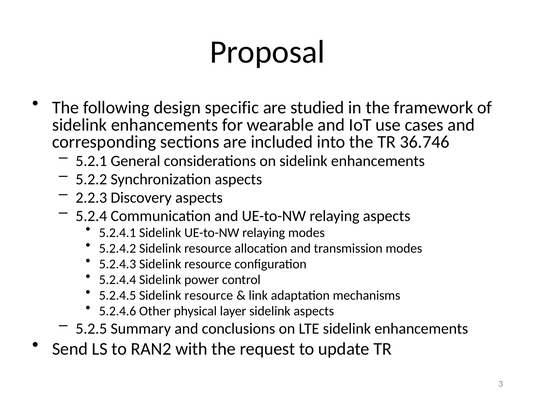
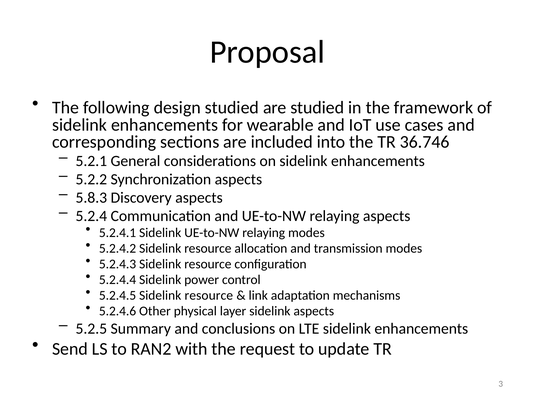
design specific: specific -> studied
2.2.3: 2.2.3 -> 5.8.3
